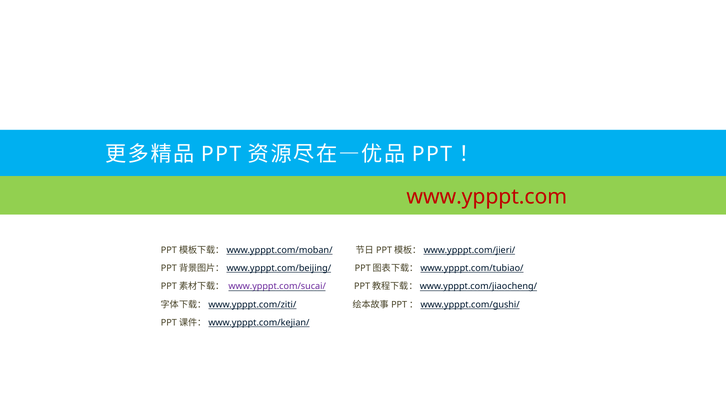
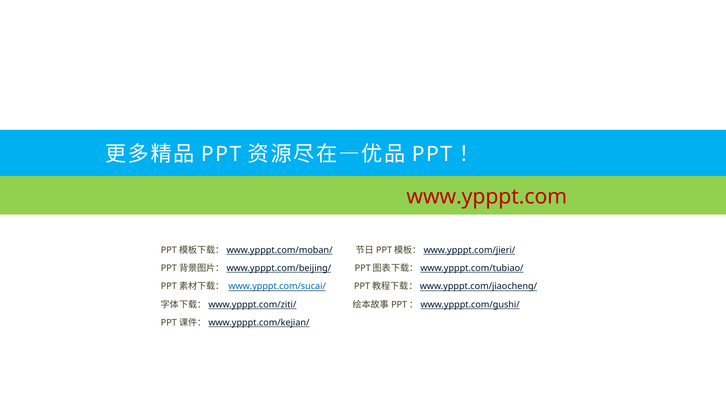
www.ypppt.com/sucai/ colour: purple -> blue
